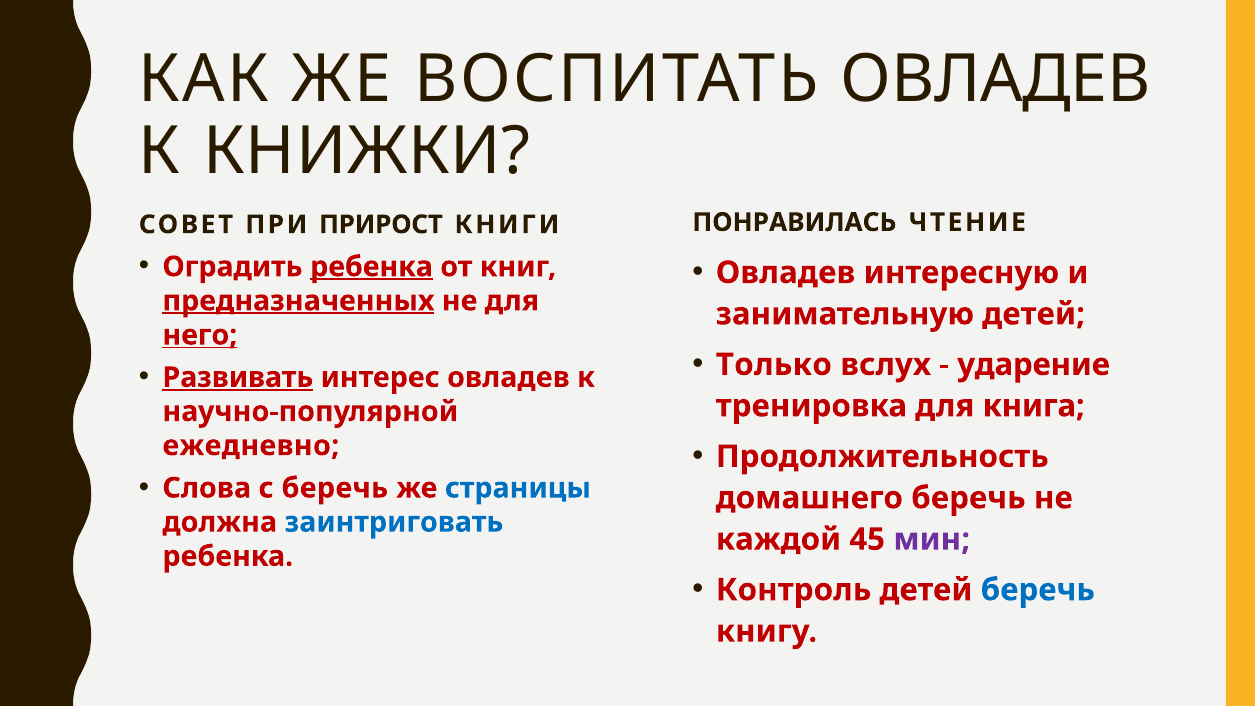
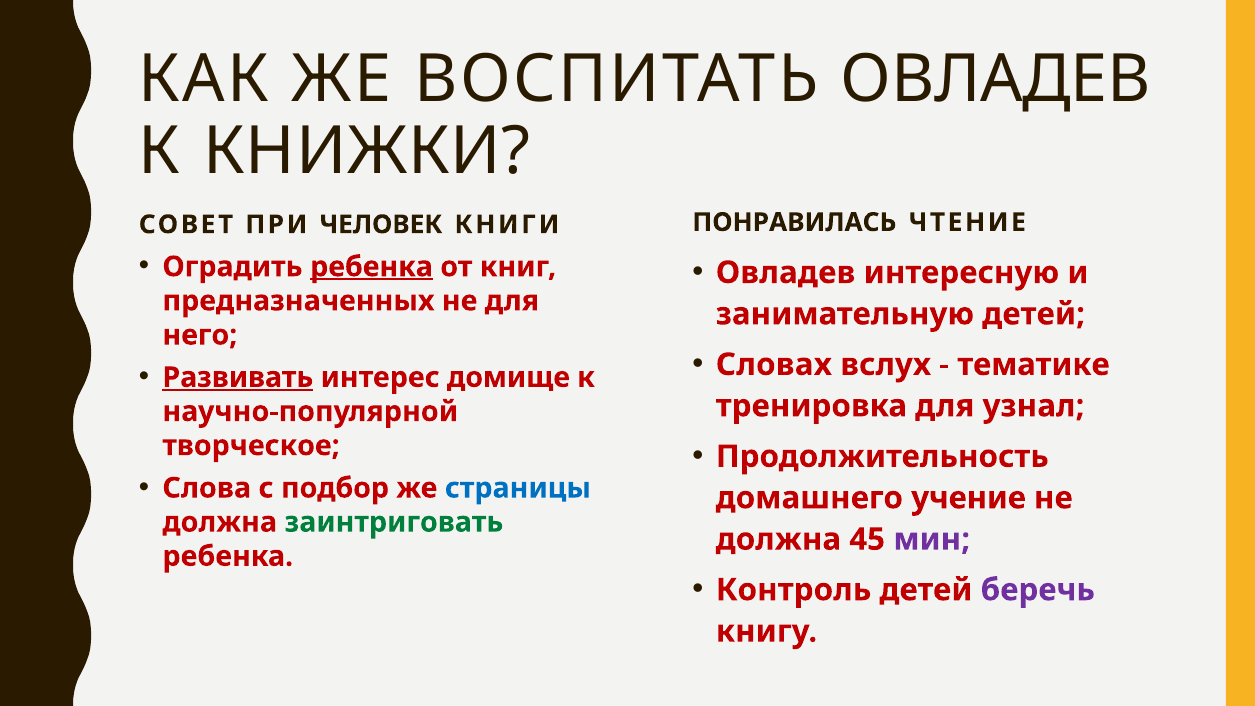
ПРИРОСТ: ПРИРОСТ -> ЧЕЛОВЕК
предназначенных underline: present -> none
него underline: present -> none
Только: Только -> Словах
ударение: ударение -> тематике
интерес овладев: овладев -> домище
книга: книга -> узнал
ежедневно: ежедневно -> творческое
с беречь: беречь -> подбор
домашнего беречь: беречь -> учение
заинтриговать colour: blue -> green
каждой at (778, 539): каждой -> должна
беречь at (1038, 590) colour: blue -> purple
